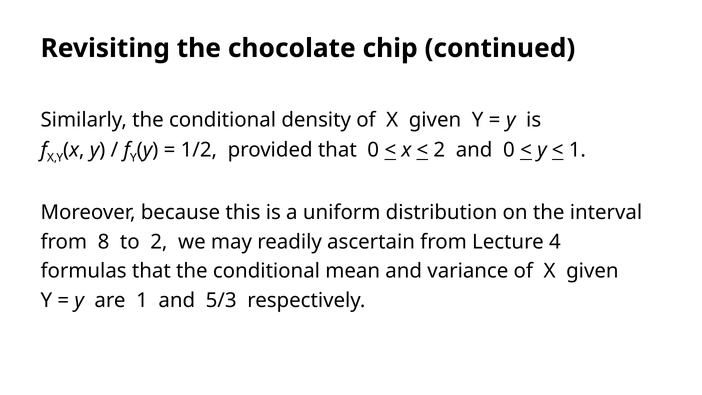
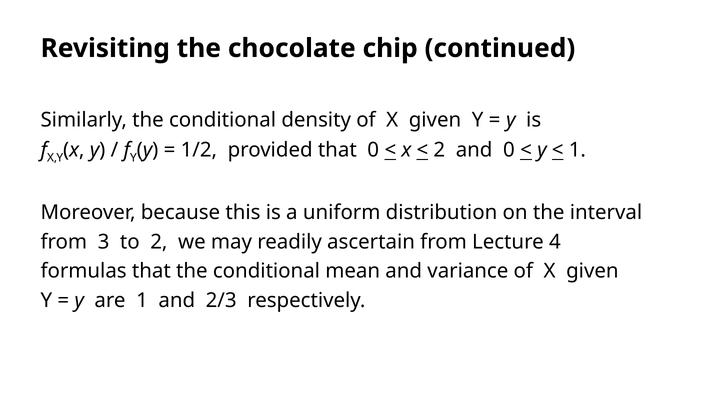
8: 8 -> 3
5/3: 5/3 -> 2/3
